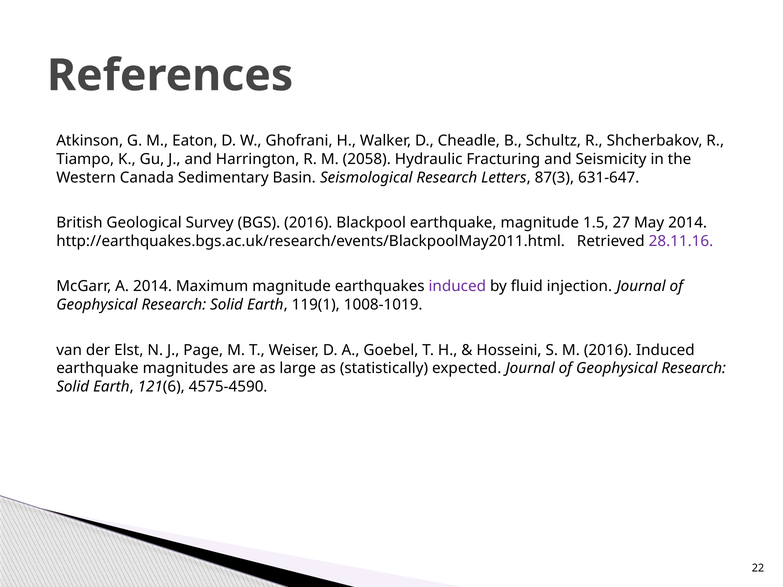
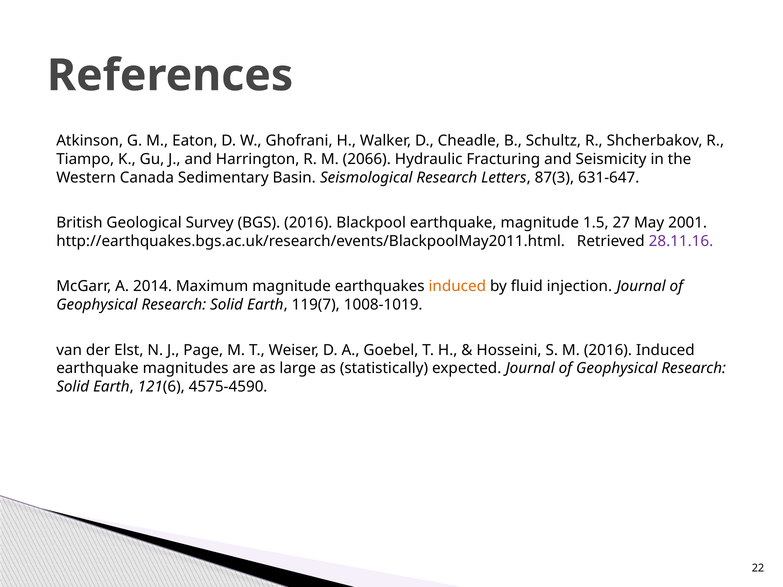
2058: 2058 -> 2066
May 2014: 2014 -> 2001
induced at (457, 287) colour: purple -> orange
119(1: 119(1 -> 119(7
